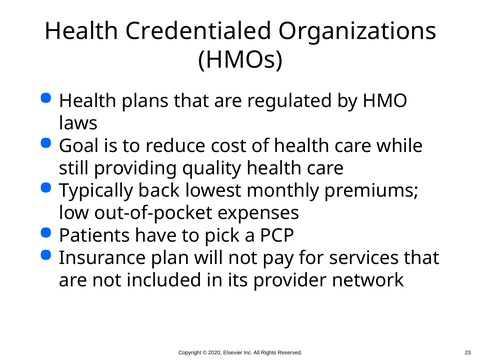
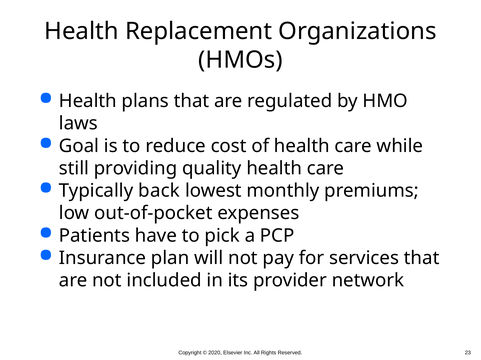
Credentialed: Credentialed -> Replacement
